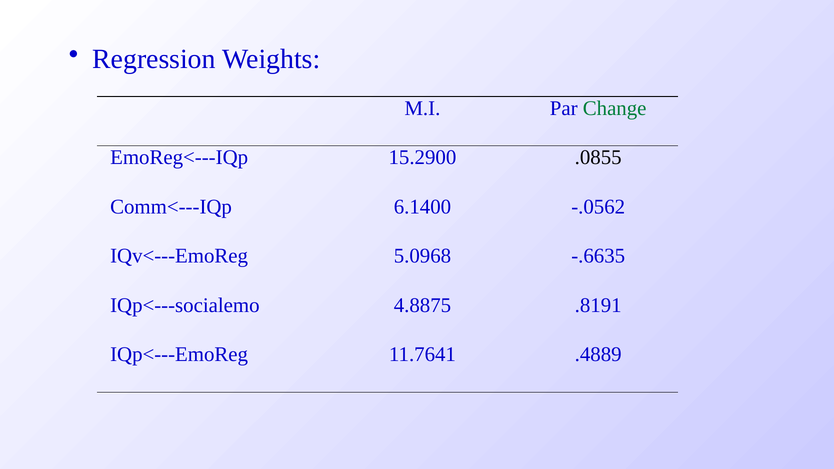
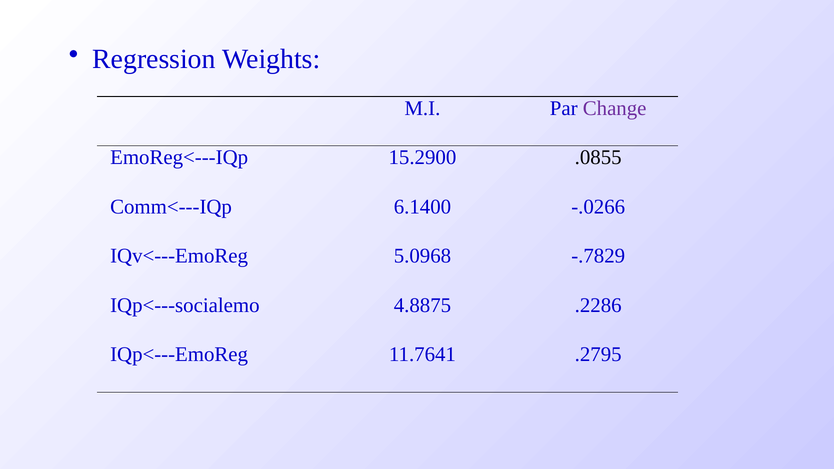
Change colour: green -> purple
-.0562: -.0562 -> -.0266
-.6635: -.6635 -> -.7829
.8191: .8191 -> .2286
.4889: .4889 -> .2795
